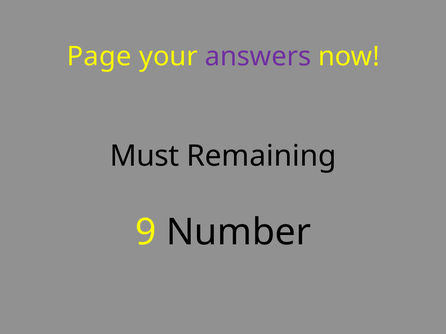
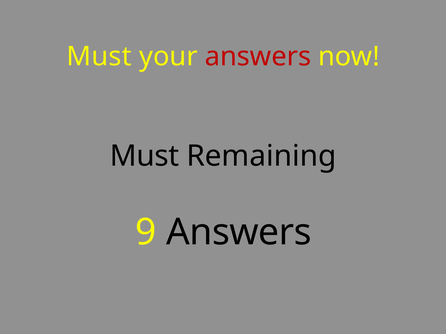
Page at (99, 57): Page -> Must
answers at (258, 57) colour: purple -> red
9 Number: Number -> Answers
